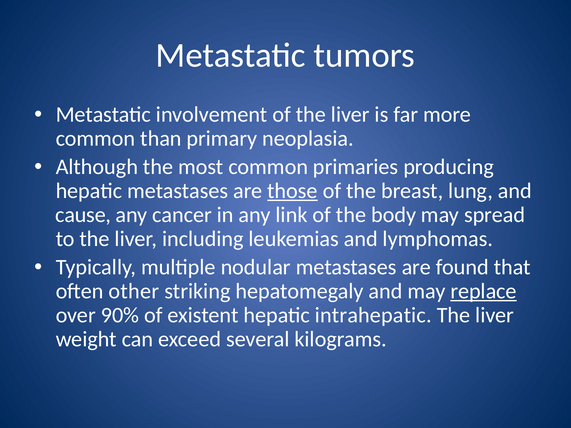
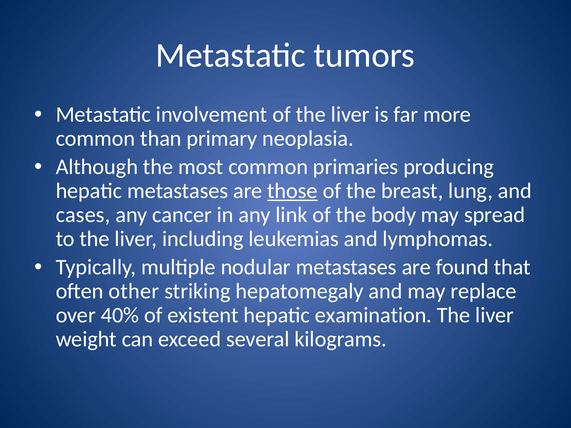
cause: cause -> cases
replace underline: present -> none
90%: 90% -> 40%
intrahepatic: intrahepatic -> examination
